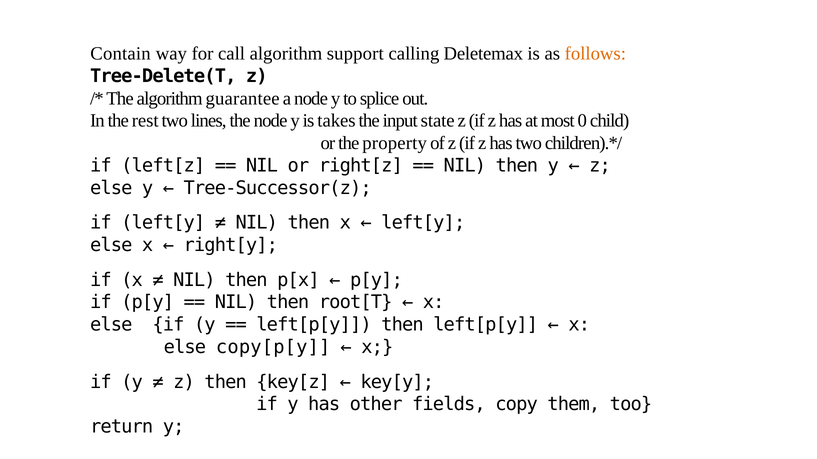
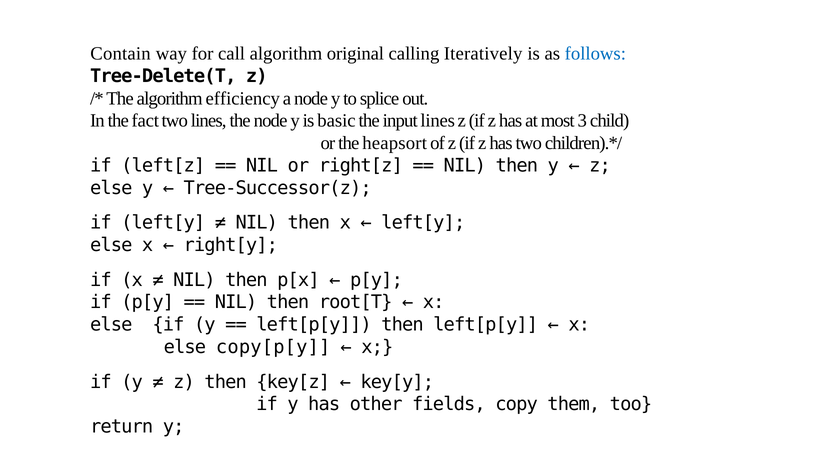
support: support -> original
Deletemax: Deletemax -> Iteratively
follows colour: orange -> blue
guarantee: guarantee -> efficiency
rest: rest -> fact
takes: takes -> basic
input state: state -> lines
0: 0 -> 3
property: property -> heapsort
